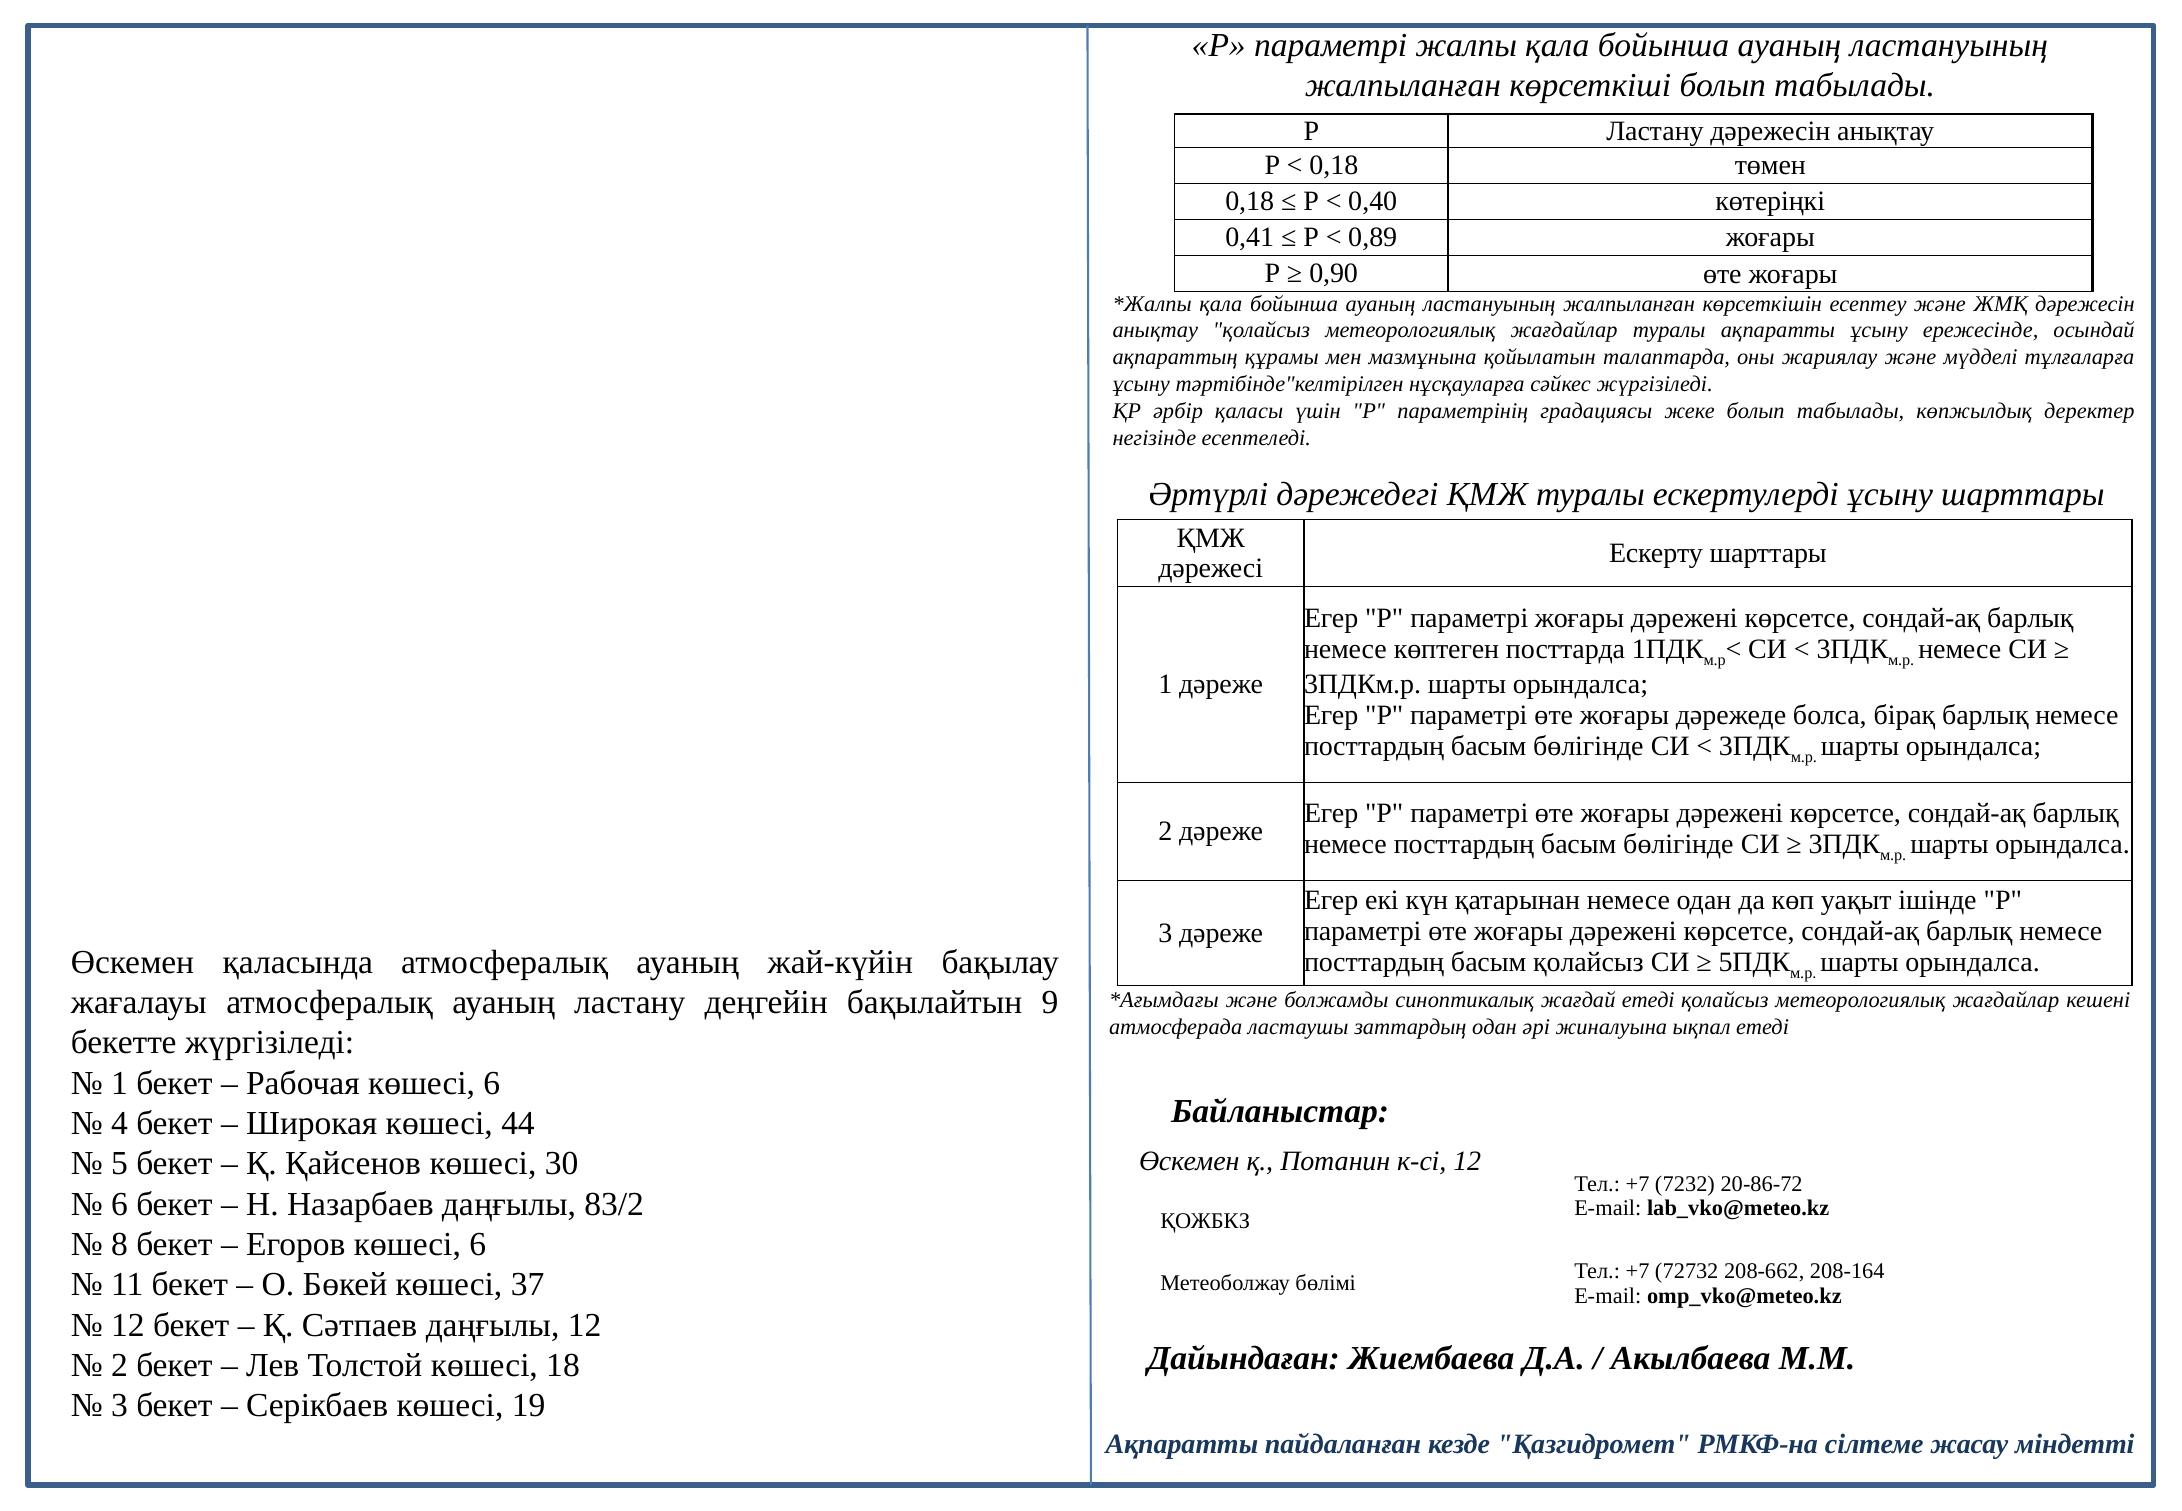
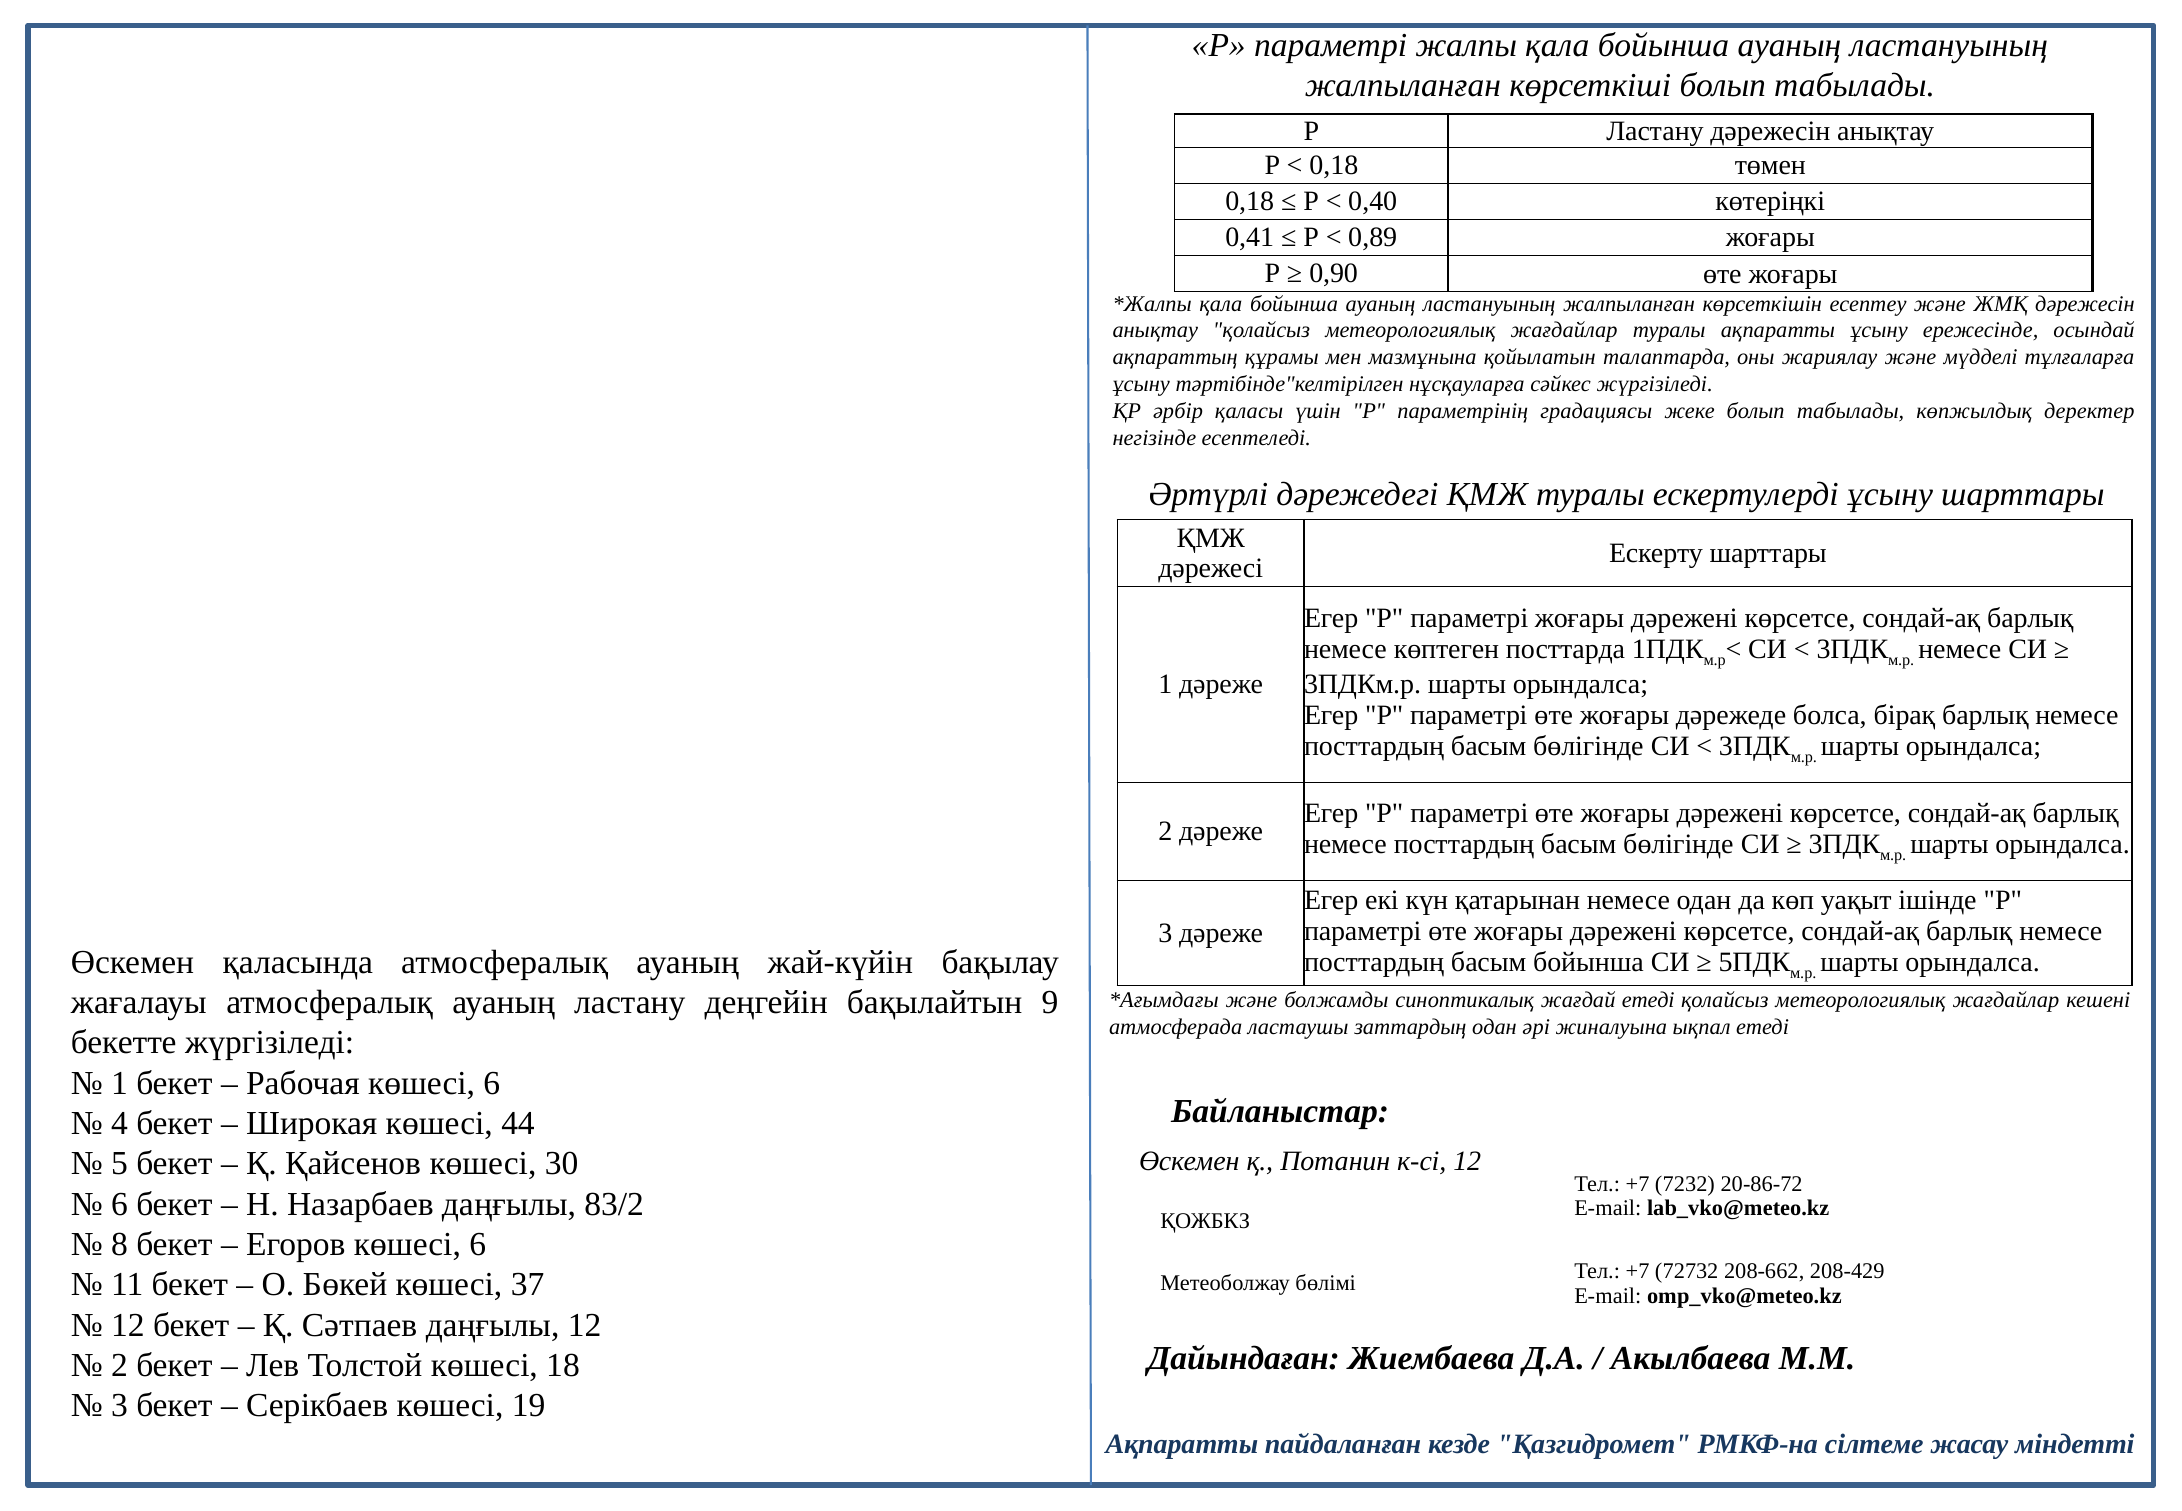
басым қолайсыз: қолайсыз -> бойынша
208-164: 208-164 -> 208-429
